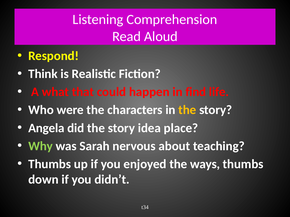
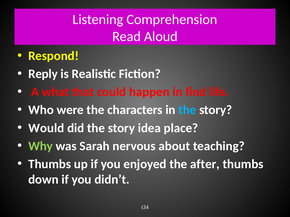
Think: Think -> Reply
the at (187, 110) colour: yellow -> light blue
Angela: Angela -> Would
ways: ways -> after
